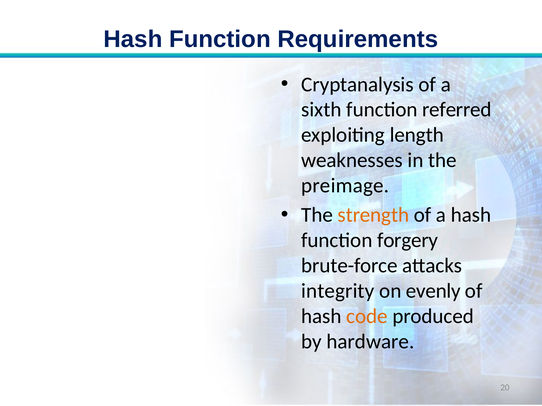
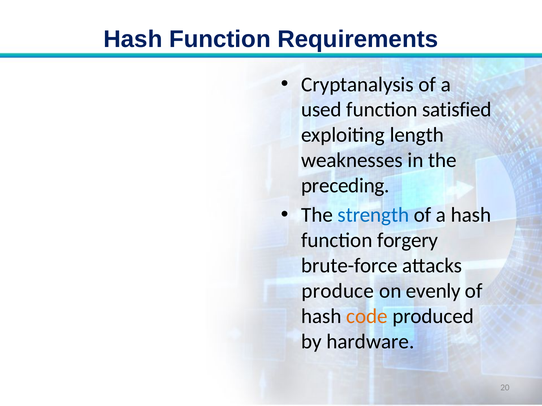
sixth: sixth -> used
referred: referred -> satisfied
preimage: preimage -> preceding
strength colour: orange -> blue
integrity: integrity -> produce
